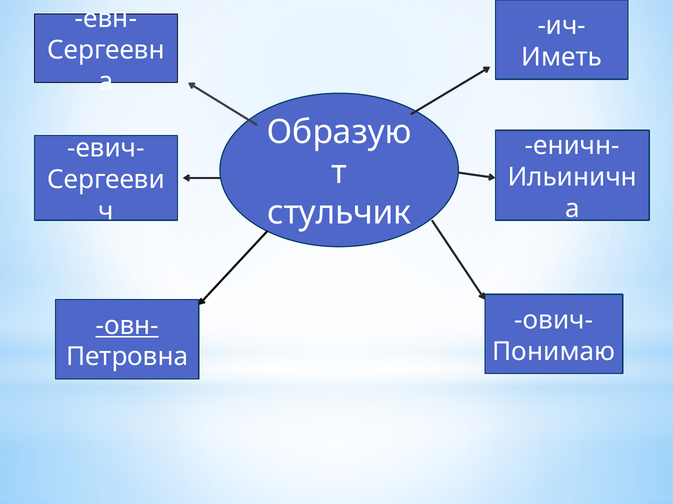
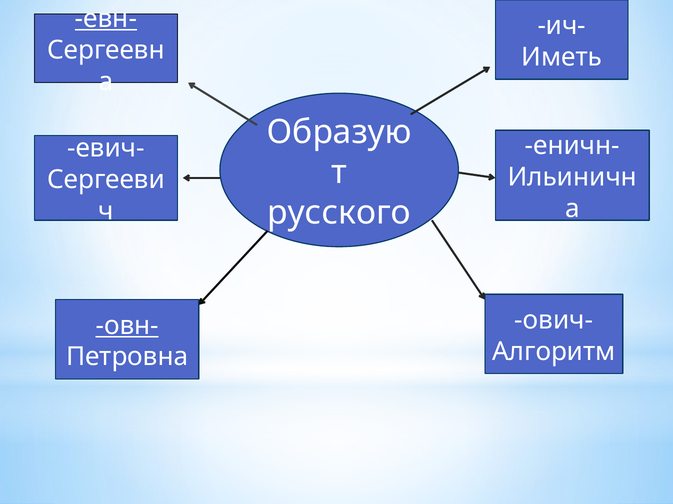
евн- underline: none -> present
стульчик: стульчик -> русского
Понимаю: Понимаю -> Алгоритм
